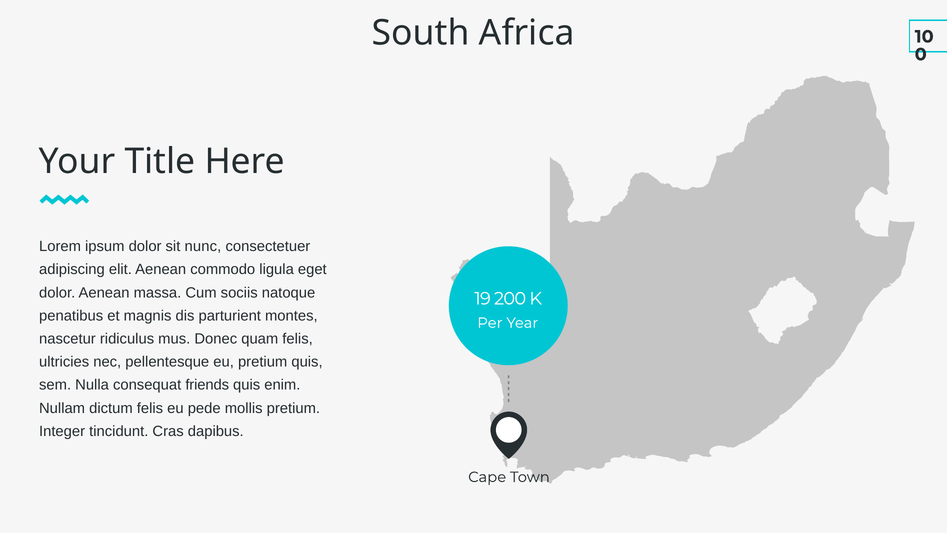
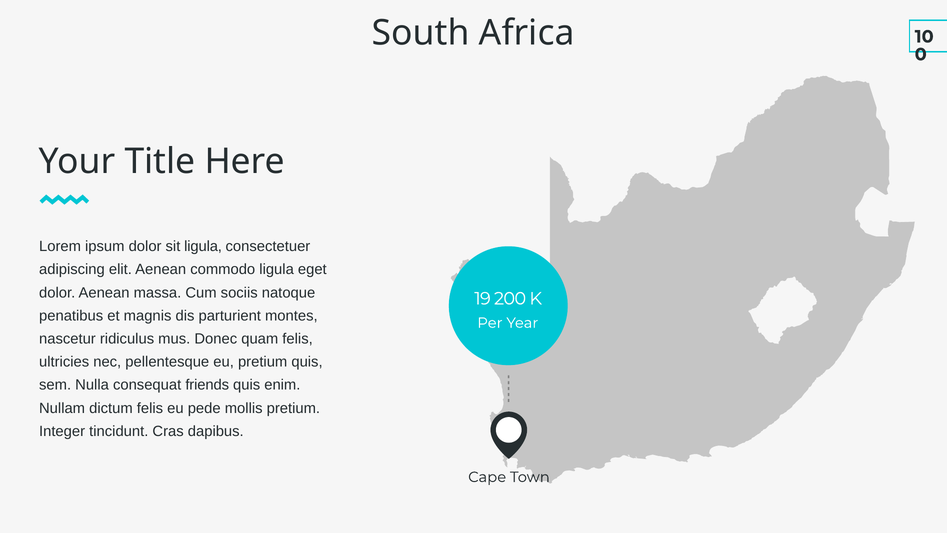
sit nunc: nunc -> ligula
